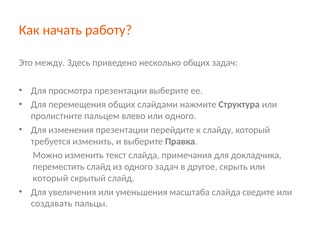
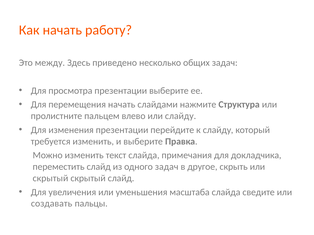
перемещения общих: общих -> начать
или одного: одного -> слайду
который at (50, 179): который -> скрытый
